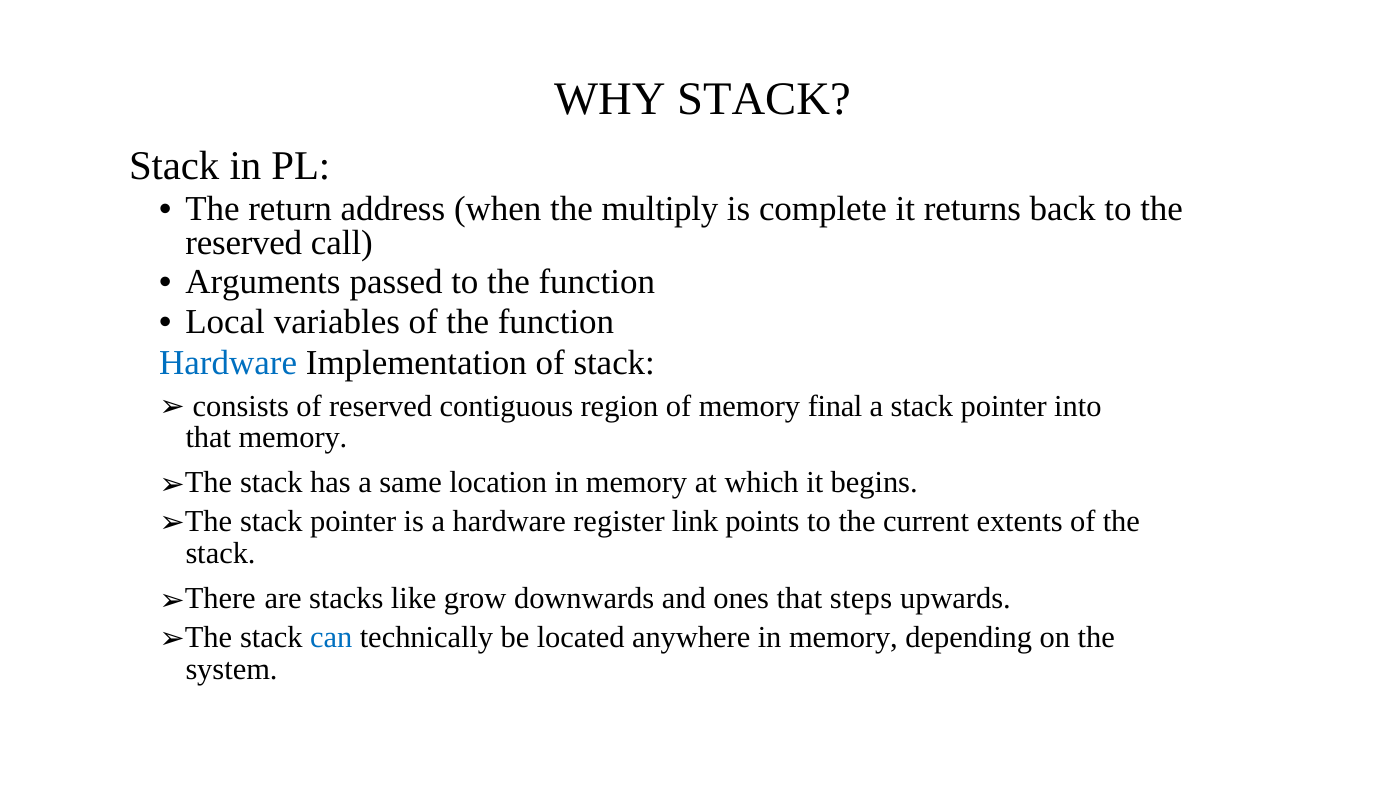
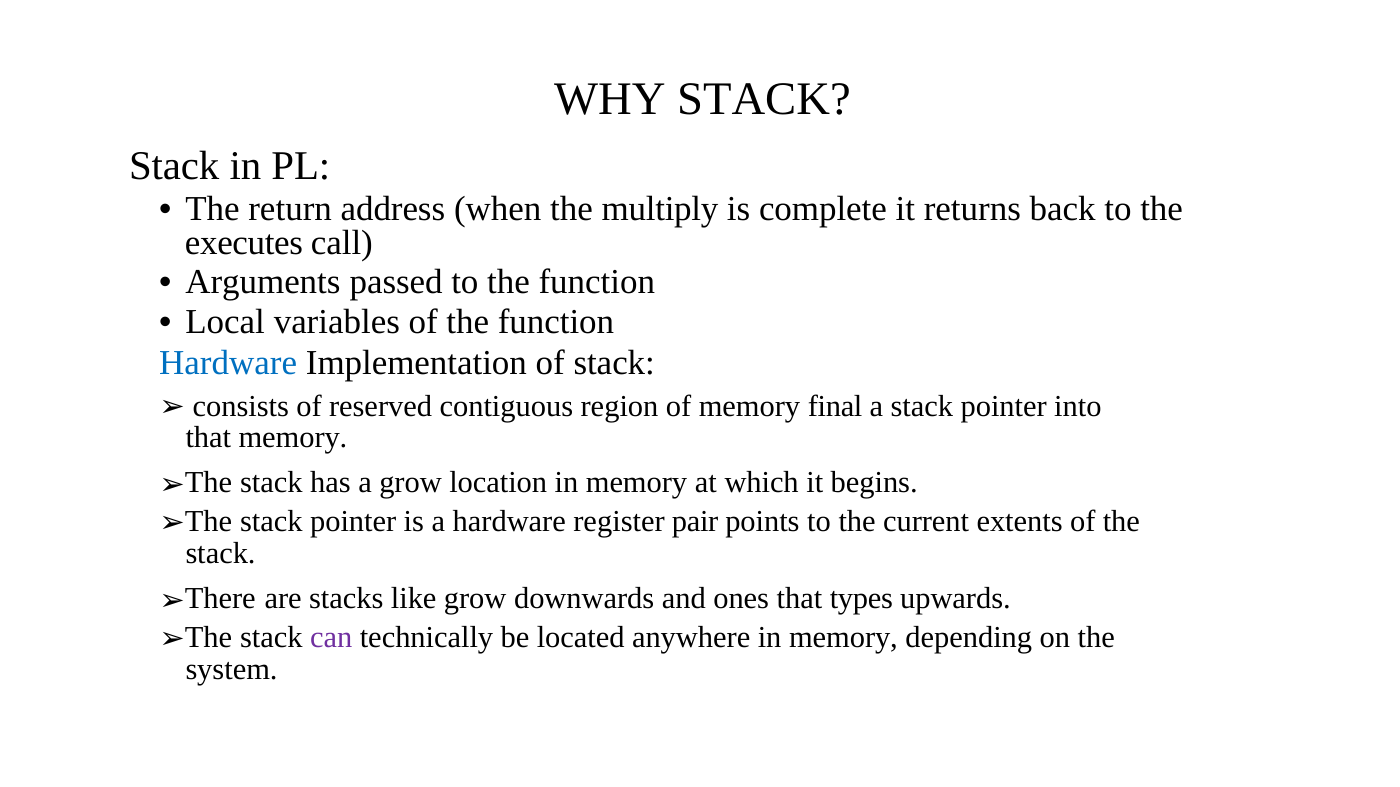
reserved at (244, 243): reserved -> executes
a same: same -> grow
link: link -> pair
steps: steps -> types
can colour: blue -> purple
